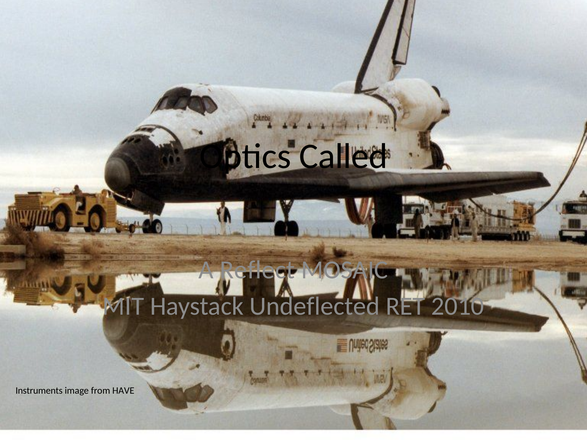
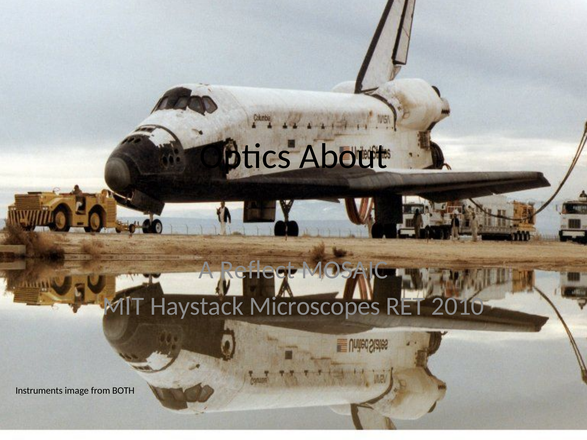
Called: Called -> About
Undeflected: Undeflected -> Microscopes
HAVE: HAVE -> BOTH
